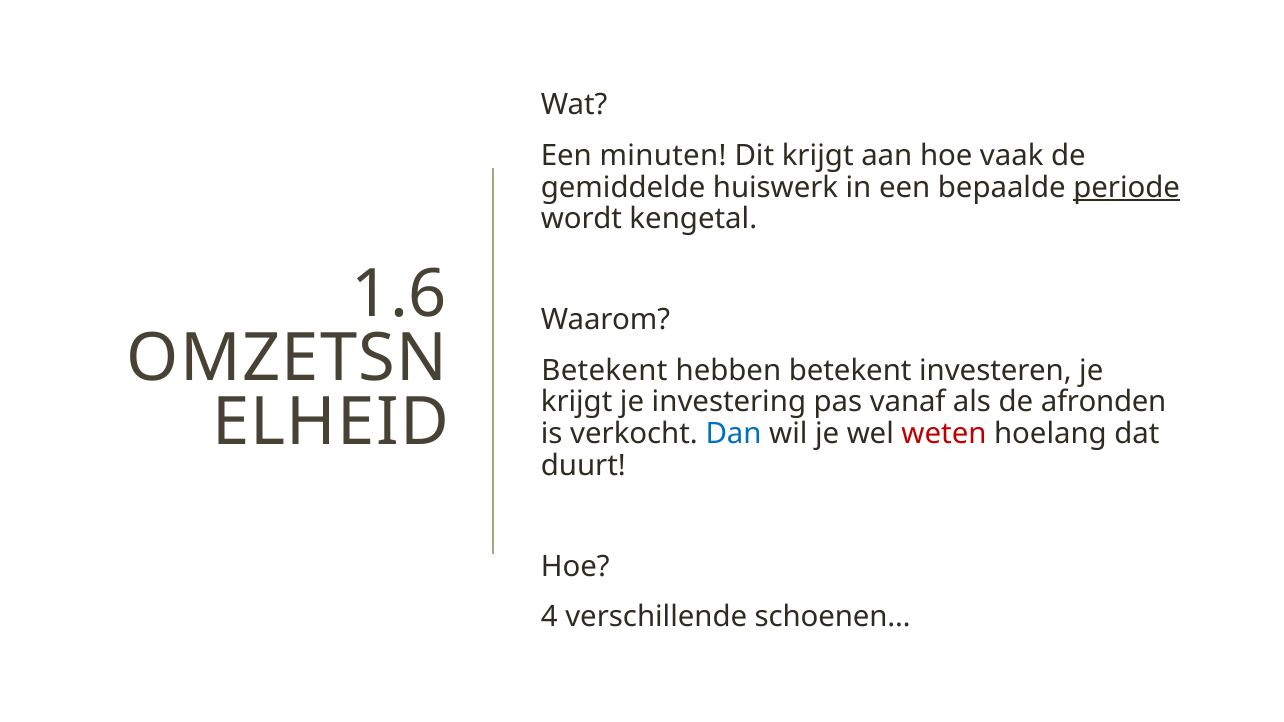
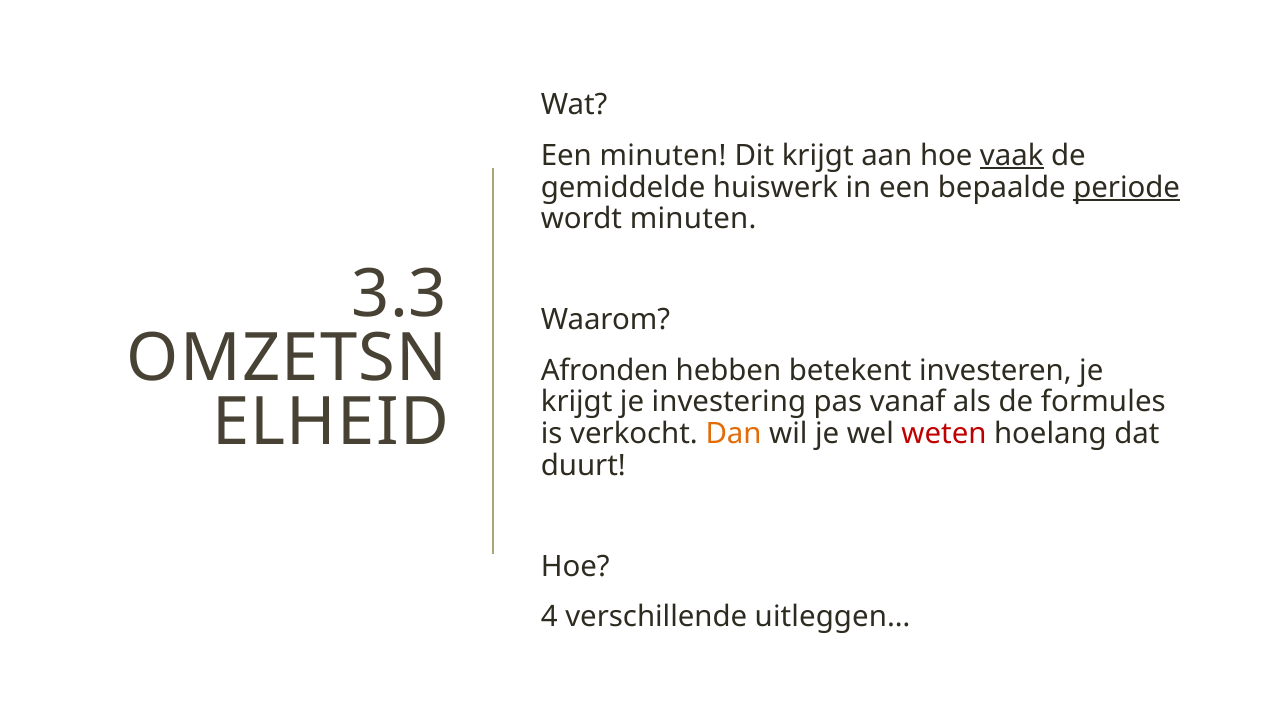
vaak underline: none -> present
wordt kengetal: kengetal -> minuten
1.6: 1.6 -> 3.3
Betekent at (604, 370): Betekent -> Afronden
afronden: afronden -> formules
Dan colour: blue -> orange
schoenen…: schoenen… -> uitleggen…
